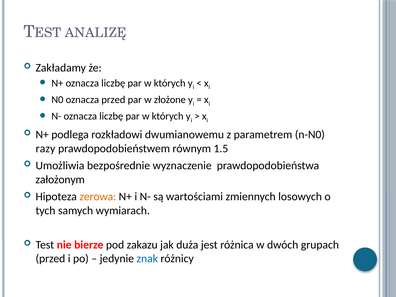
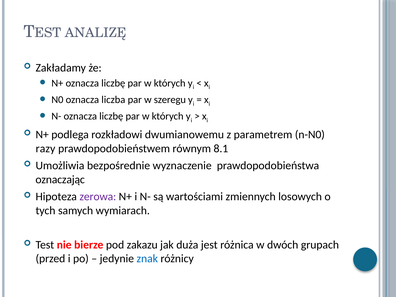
oznacza przed: przed -> liczba
złożone: złożone -> szeregu
1.5: 1.5 -> 8.1
założonym: założonym -> oznaczając
zerowa colour: orange -> purple
